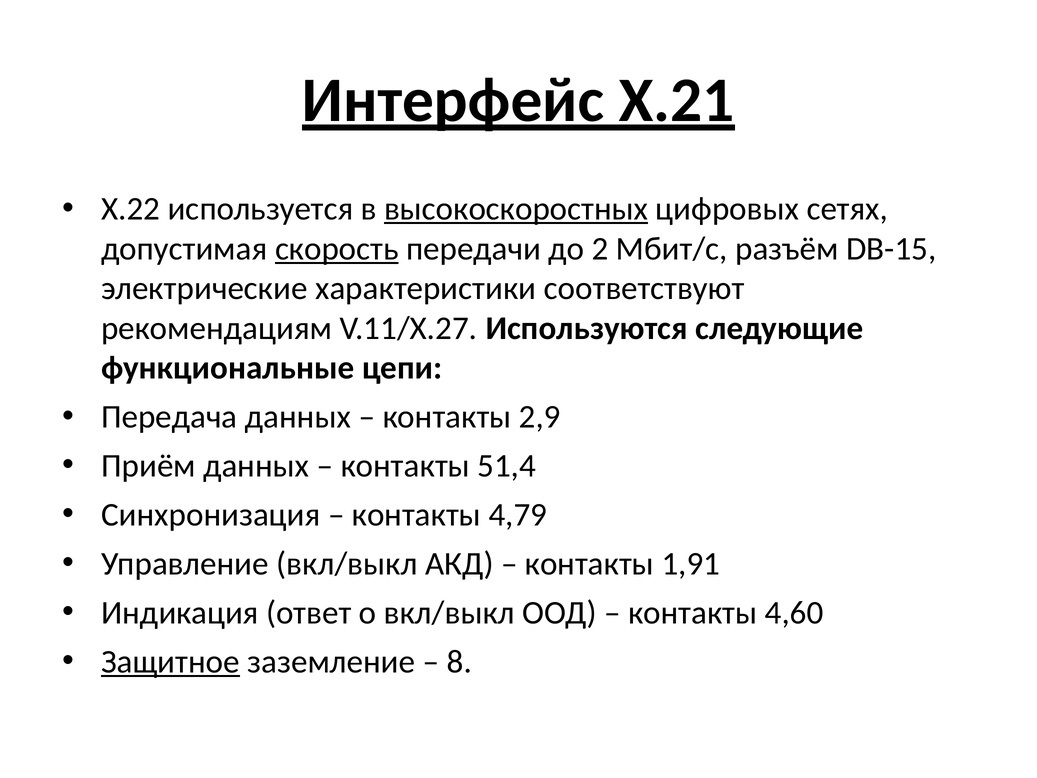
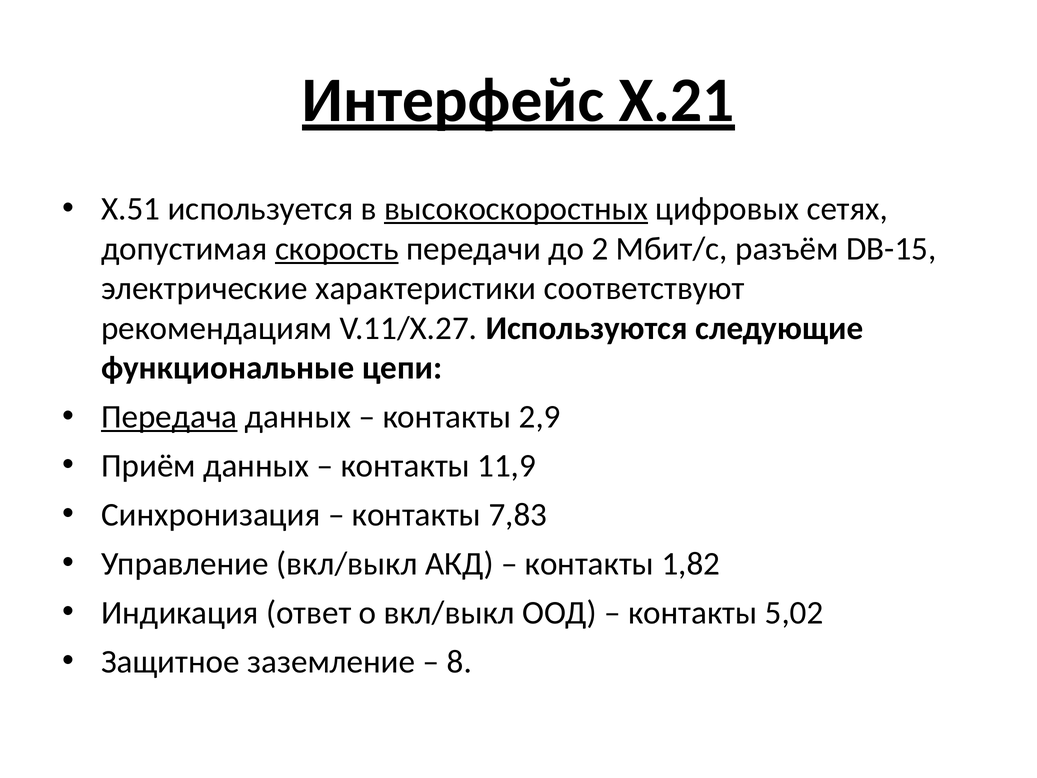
Х.22: Х.22 -> Х.51
Передача underline: none -> present
51,4: 51,4 -> 11,9
4,79: 4,79 -> 7,83
1,91: 1,91 -> 1,82
4,60: 4,60 -> 5,02
Защитное underline: present -> none
